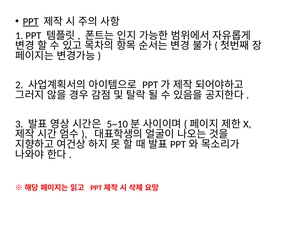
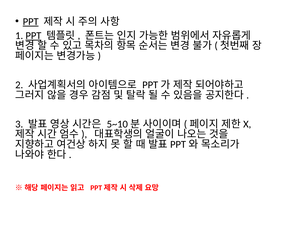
PPT at (33, 36) underline: none -> present
